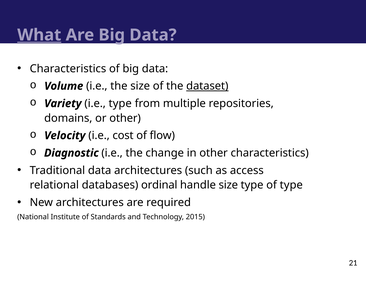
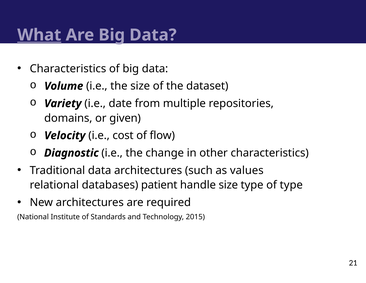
dataset underline: present -> none
i.e type: type -> date
or other: other -> given
access: access -> values
ordinal: ordinal -> patient
